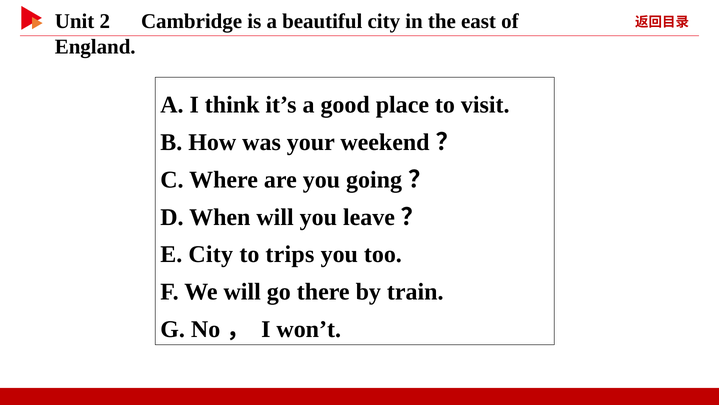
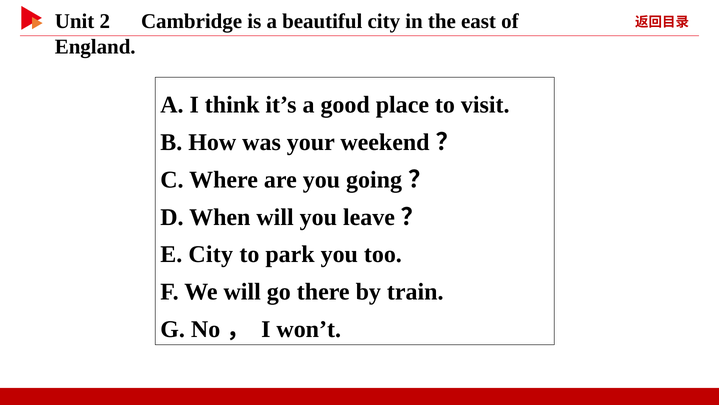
trips: trips -> park
